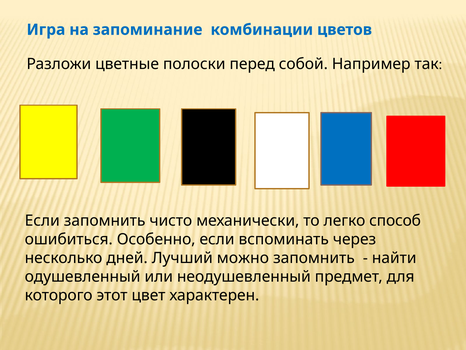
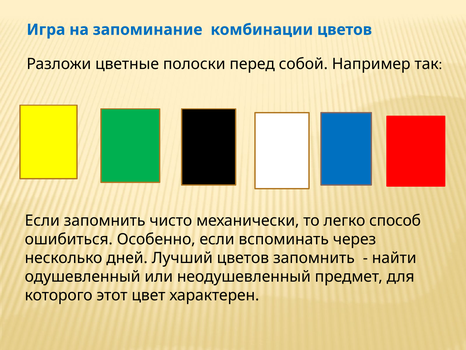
Лучший можно: можно -> цветов
